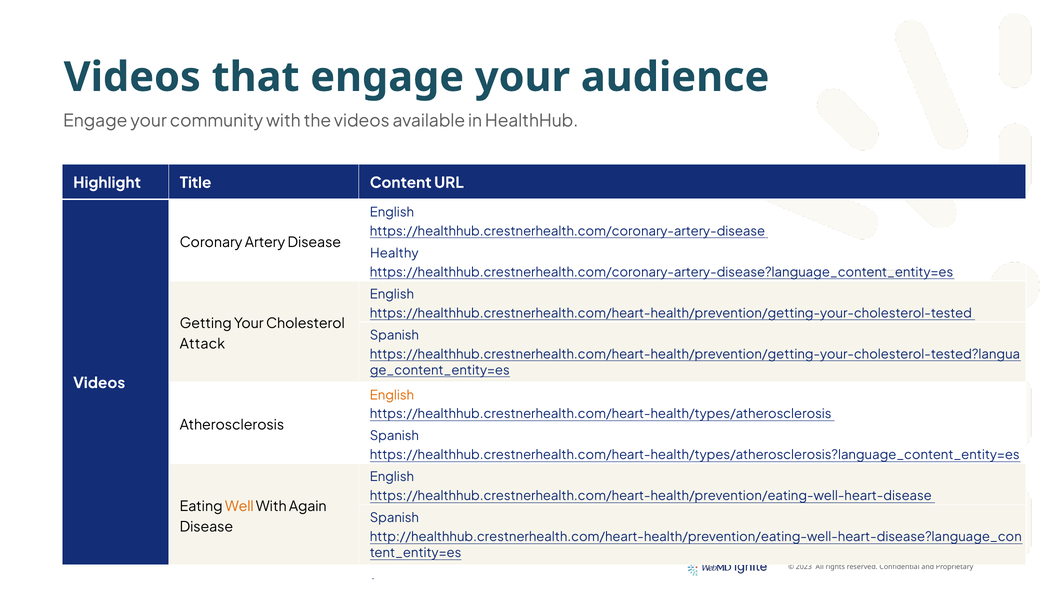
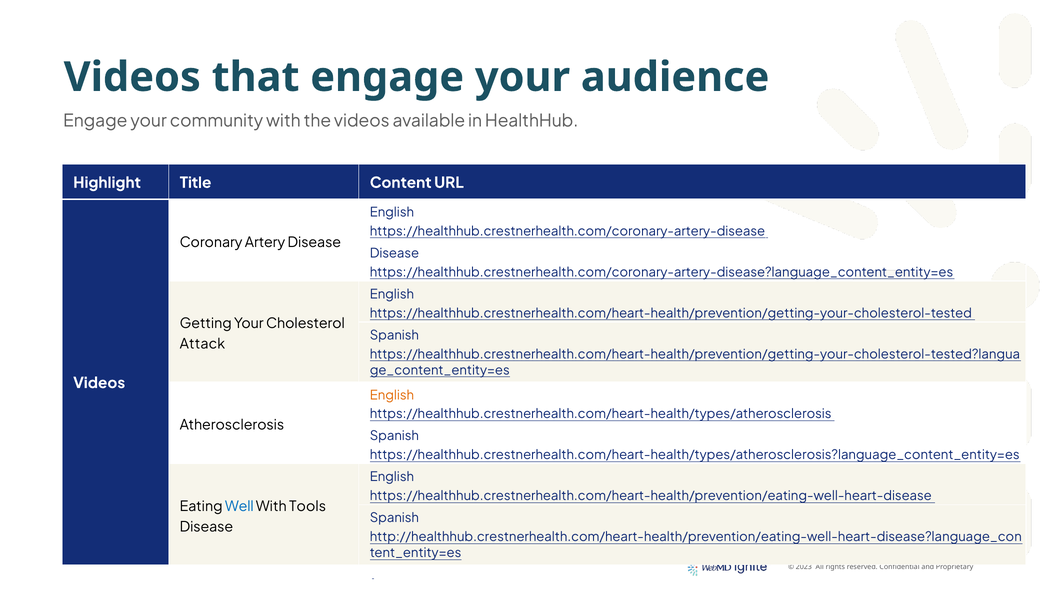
Healthy at (394, 254): Healthy -> Disease
Well colour: orange -> blue
Again: Again -> Tools
